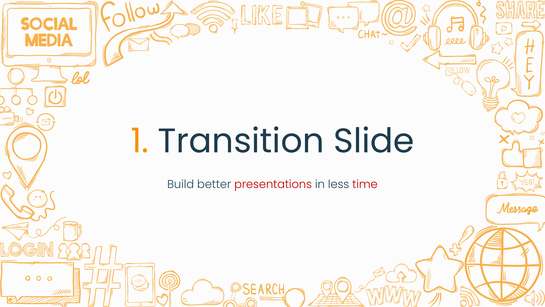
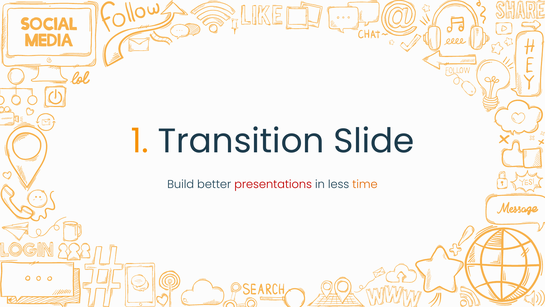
time colour: red -> orange
